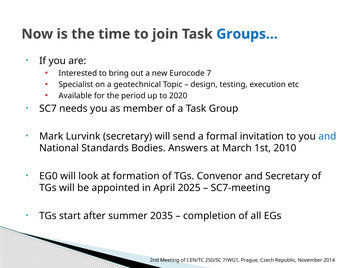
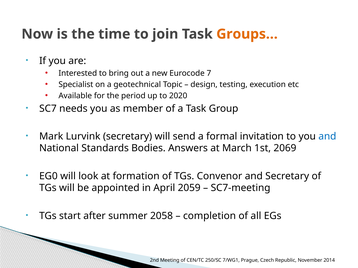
Groups… colour: blue -> orange
2010: 2010 -> 2069
2025: 2025 -> 2059
2035: 2035 -> 2058
